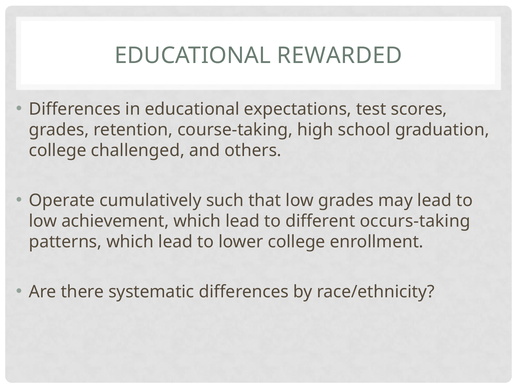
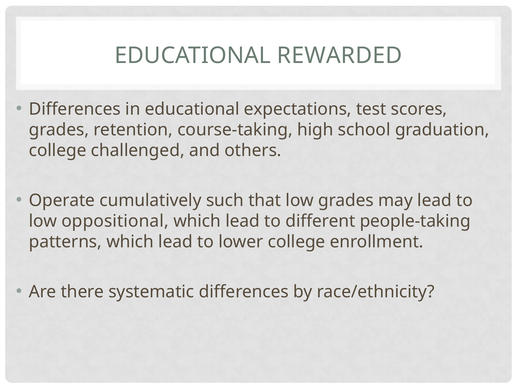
achievement: achievement -> oppositional
occurs-taking: occurs-taking -> people-taking
